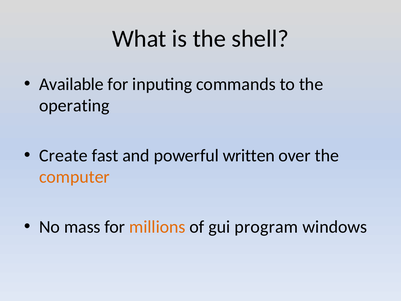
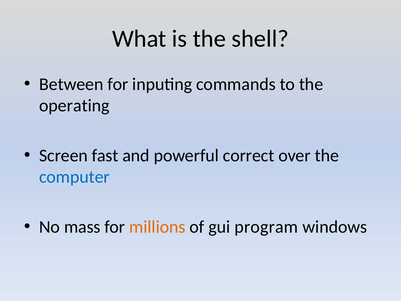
Available: Available -> Between
Create: Create -> Screen
written: written -> correct
computer colour: orange -> blue
